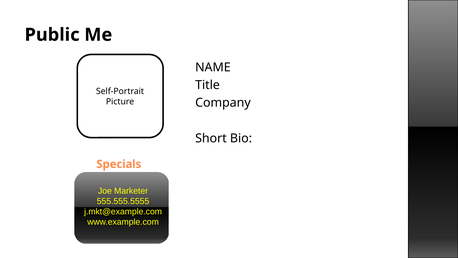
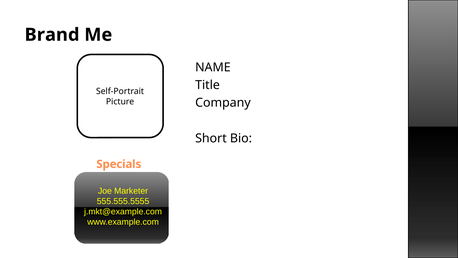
Public: Public -> Brand
